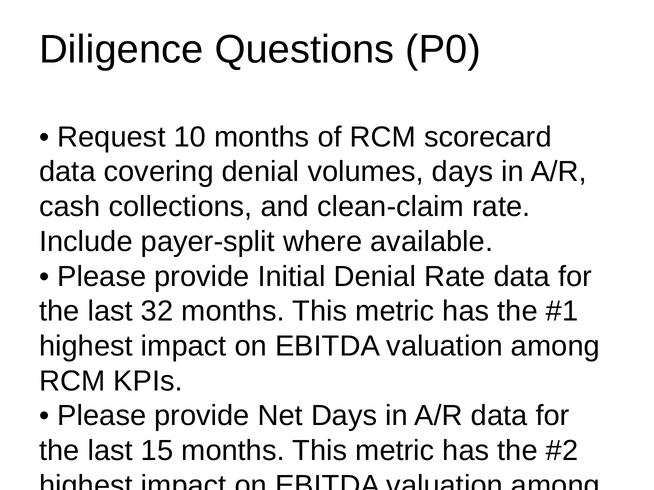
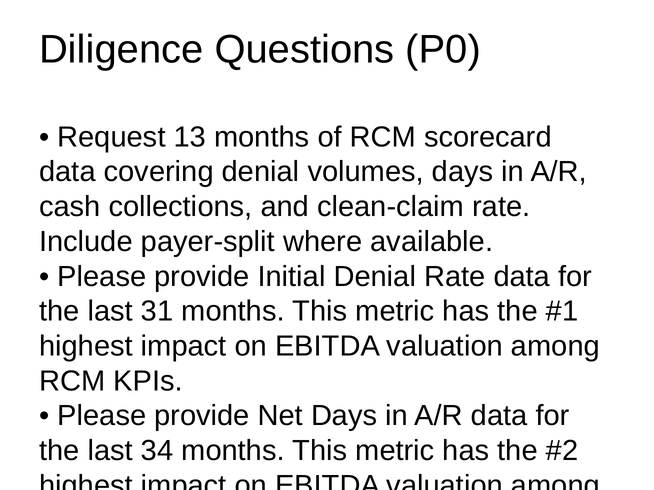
10: 10 -> 13
32: 32 -> 31
15: 15 -> 34
